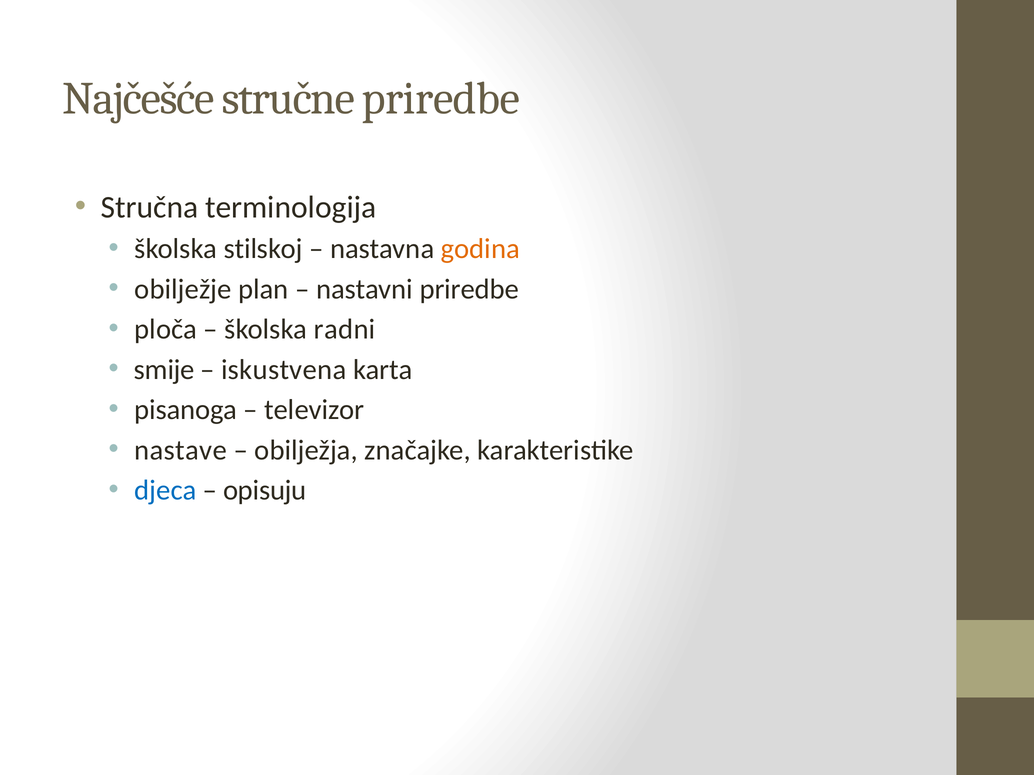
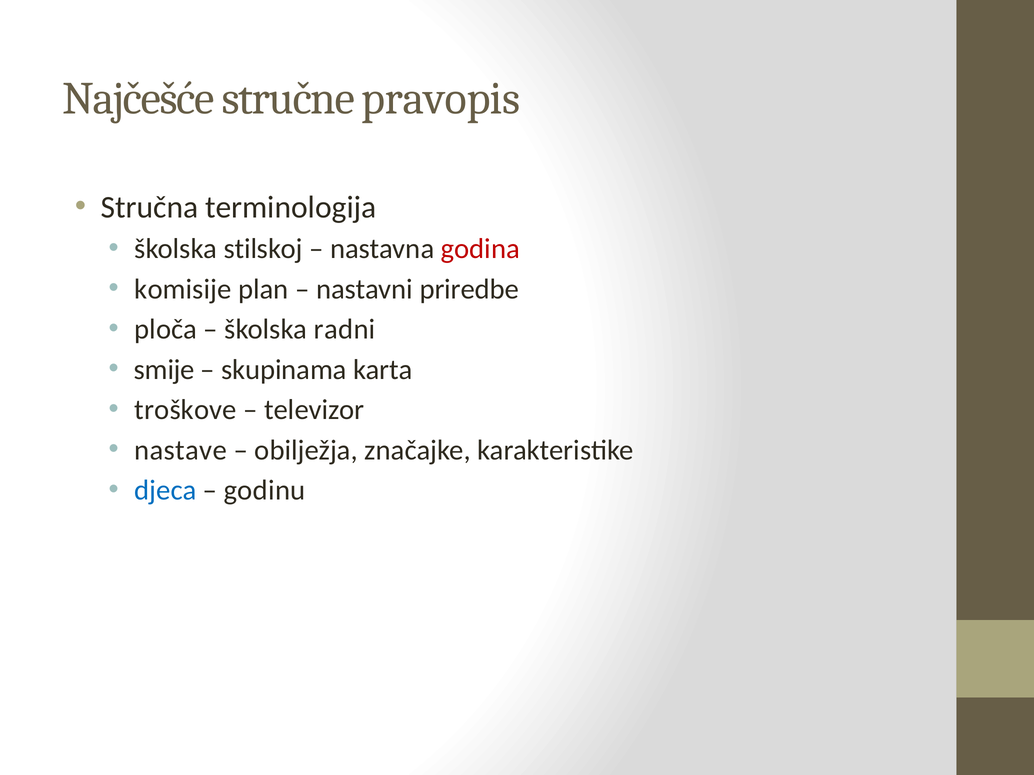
stručne priredbe: priredbe -> pravopis
godina colour: orange -> red
obilježje: obilježje -> komisije
iskustvena: iskustvena -> skupinama
pisanoga: pisanoga -> troškove
opisuju: opisuju -> godinu
